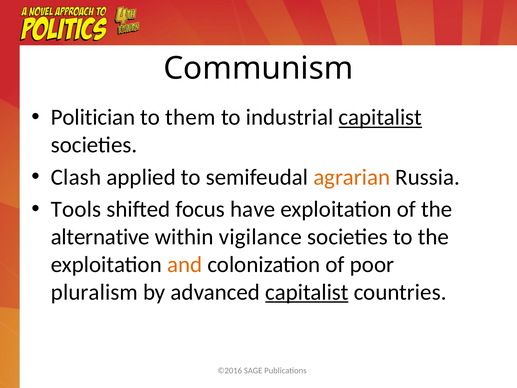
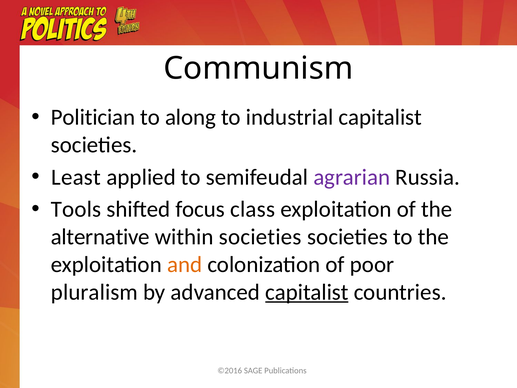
them: them -> along
capitalist at (380, 117) underline: present -> none
Clash: Clash -> Least
agrarian colour: orange -> purple
have: have -> class
within vigilance: vigilance -> societies
